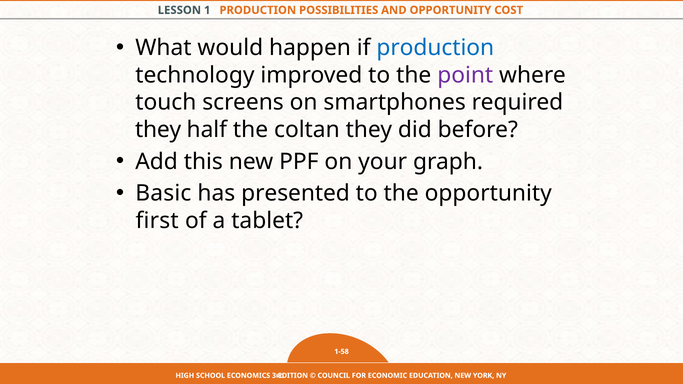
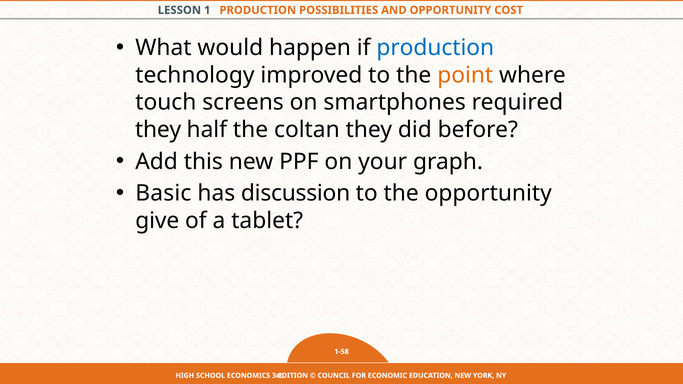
point colour: purple -> orange
presented: presented -> discussion
first: first -> give
